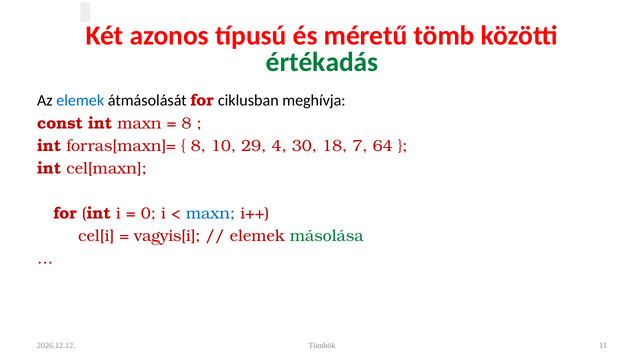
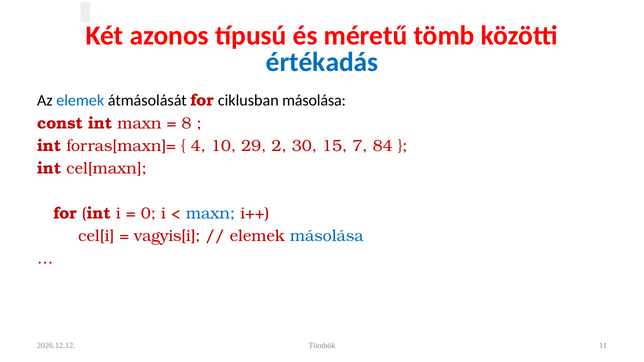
értékadás colour: green -> blue
ciklusban meghívja: meghívja -> másolása
8 at (198, 146): 8 -> 4
4: 4 -> 2
18: 18 -> 15
64: 64 -> 84
másolása at (327, 236) colour: green -> blue
